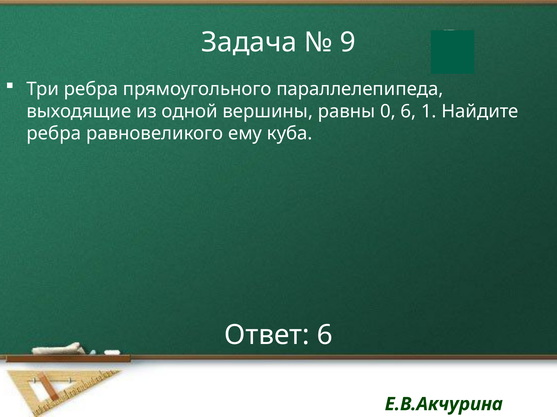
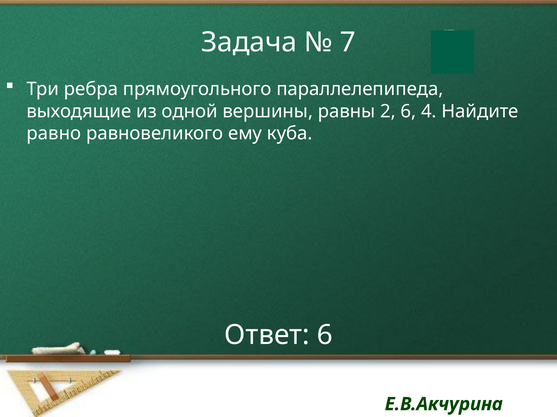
9: 9 -> 7
0: 0 -> 2
1: 1 -> 4
ребра at (54, 134): ребра -> равно
